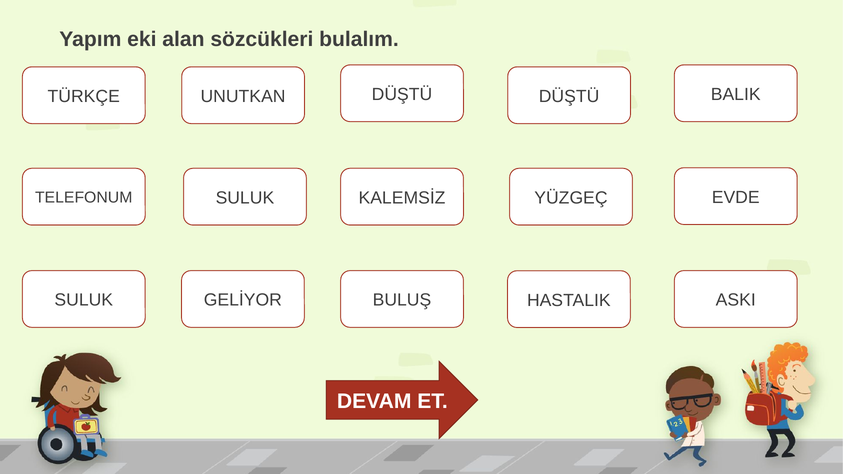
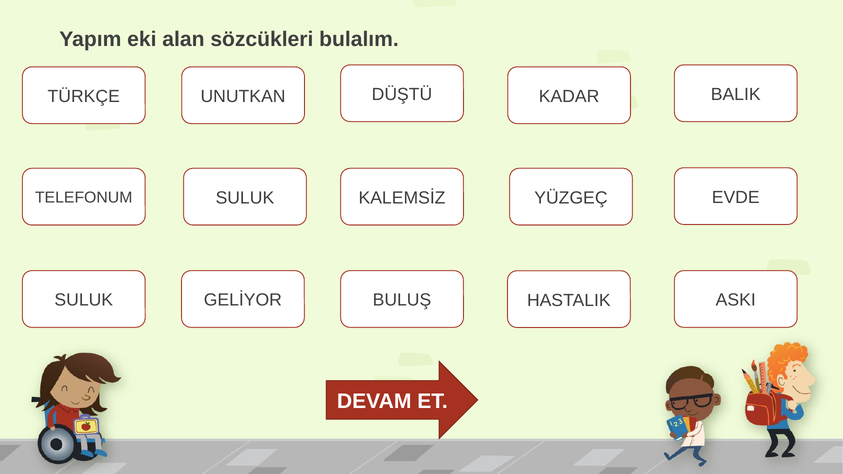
DÜŞTÜ at (569, 96): DÜŞTÜ -> KADAR
